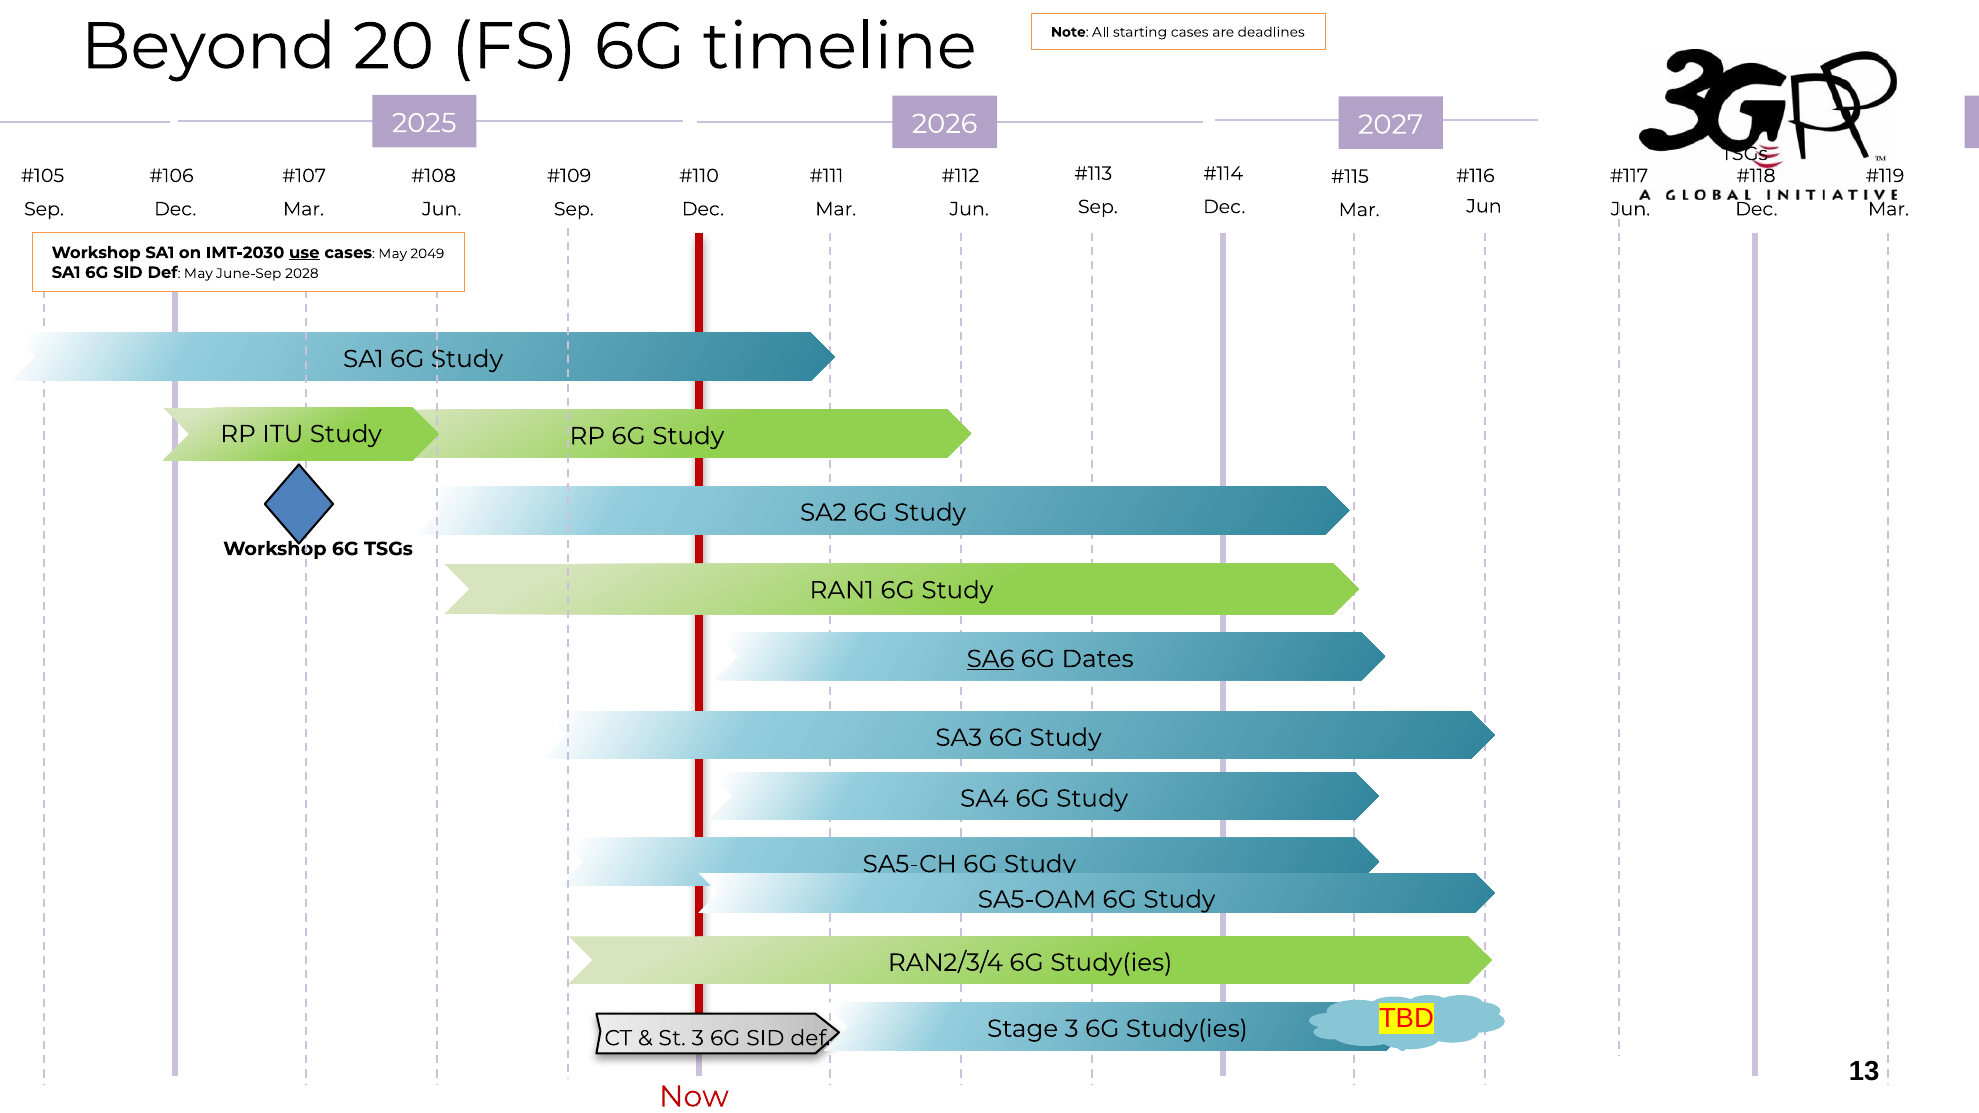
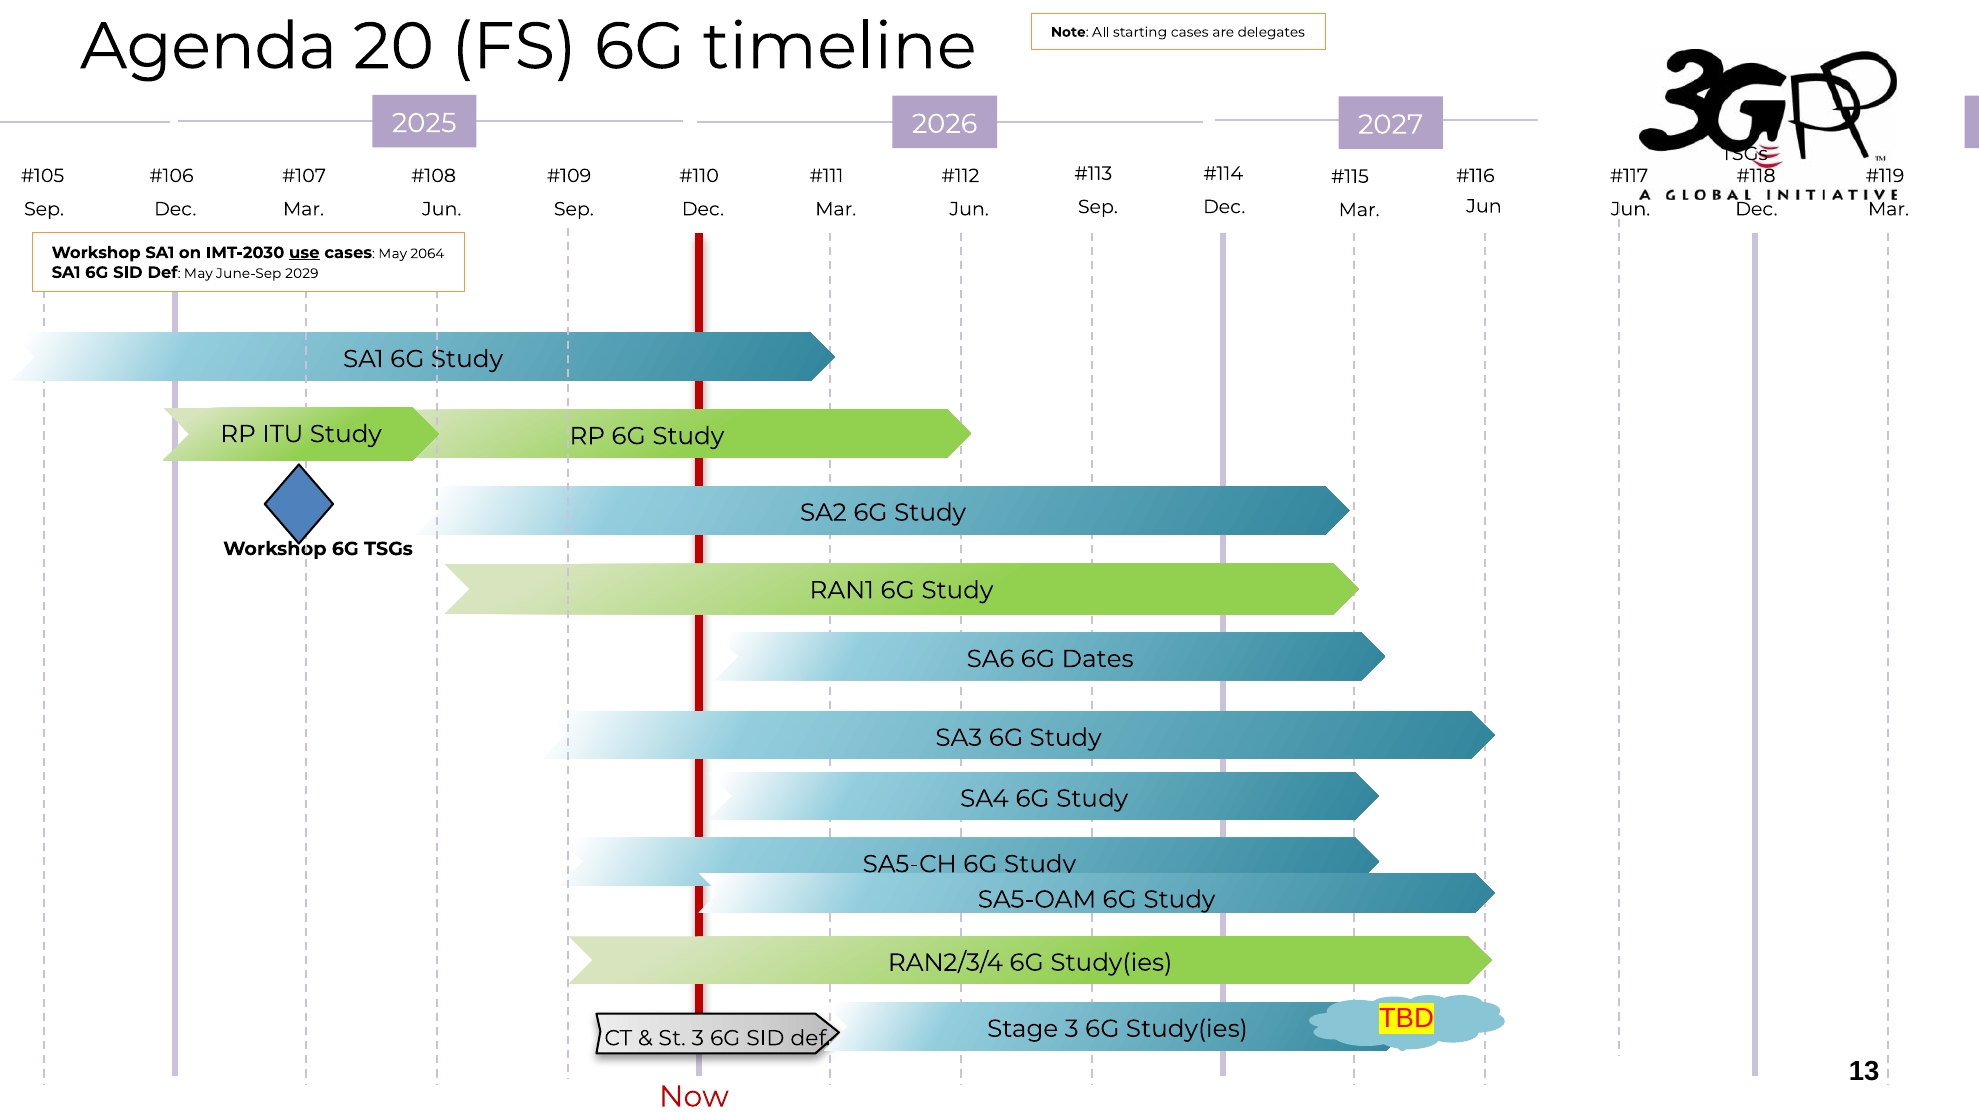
deadlines: deadlines -> delegates
Beyond: Beyond -> Agenda
2049: 2049 -> 2064
2028: 2028 -> 2029
SA6 underline: present -> none
